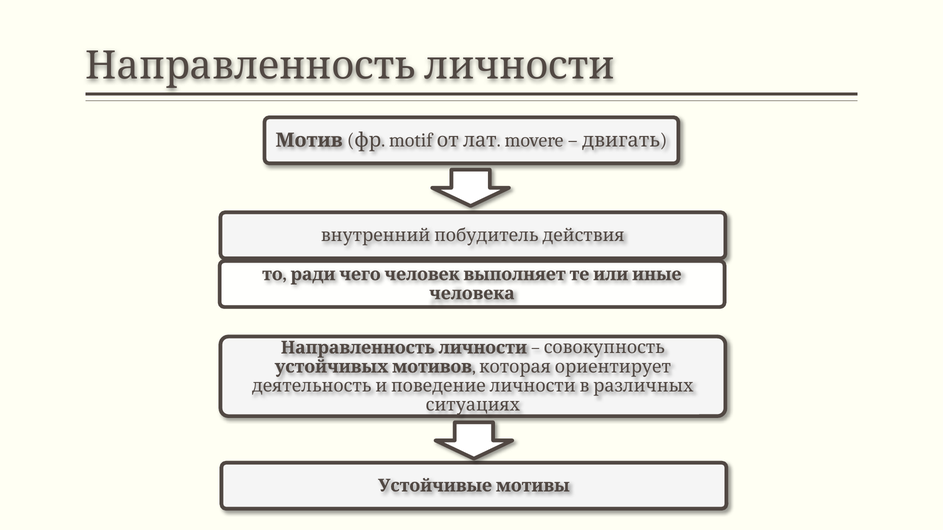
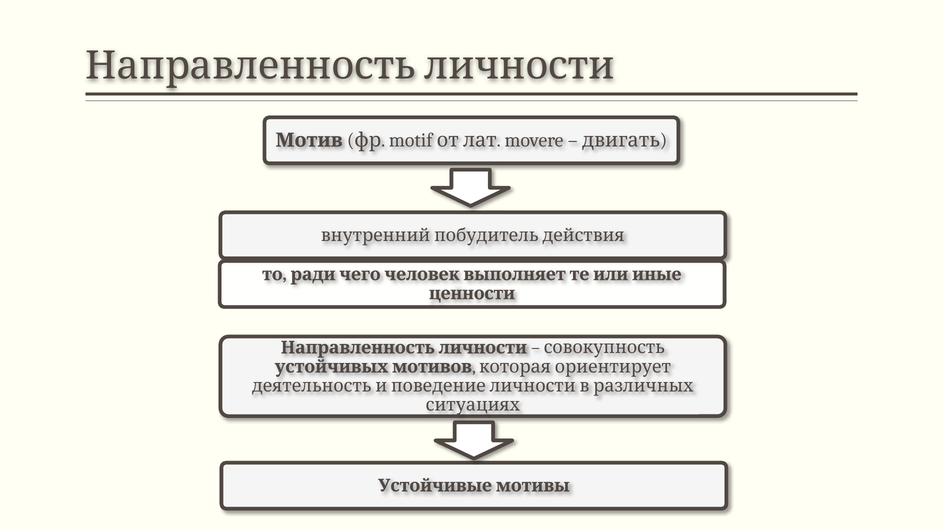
человека: человека -> ценности
